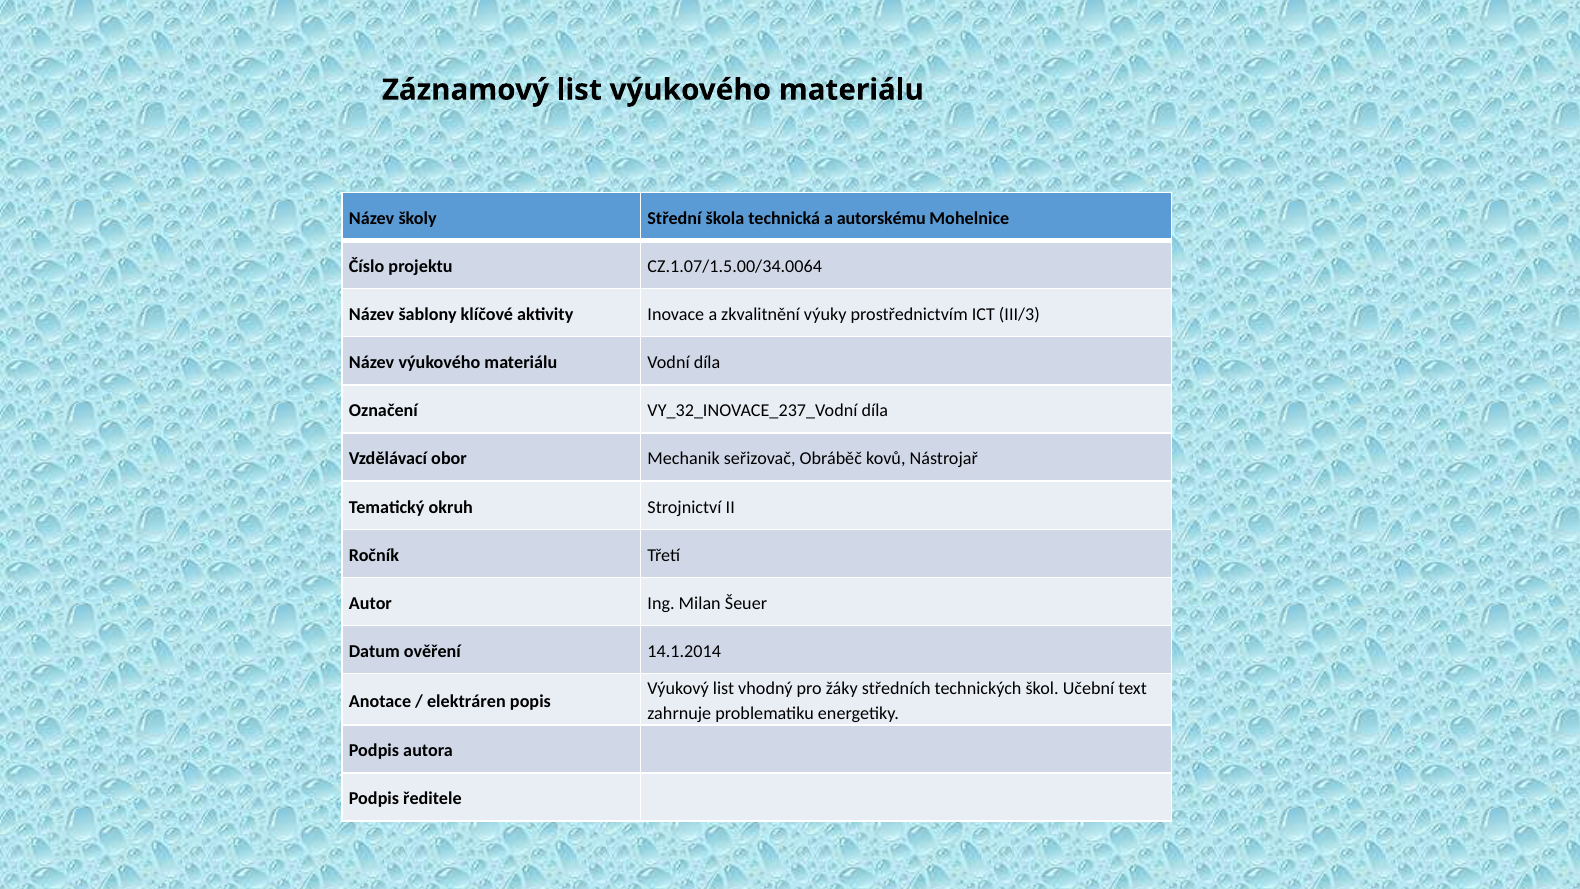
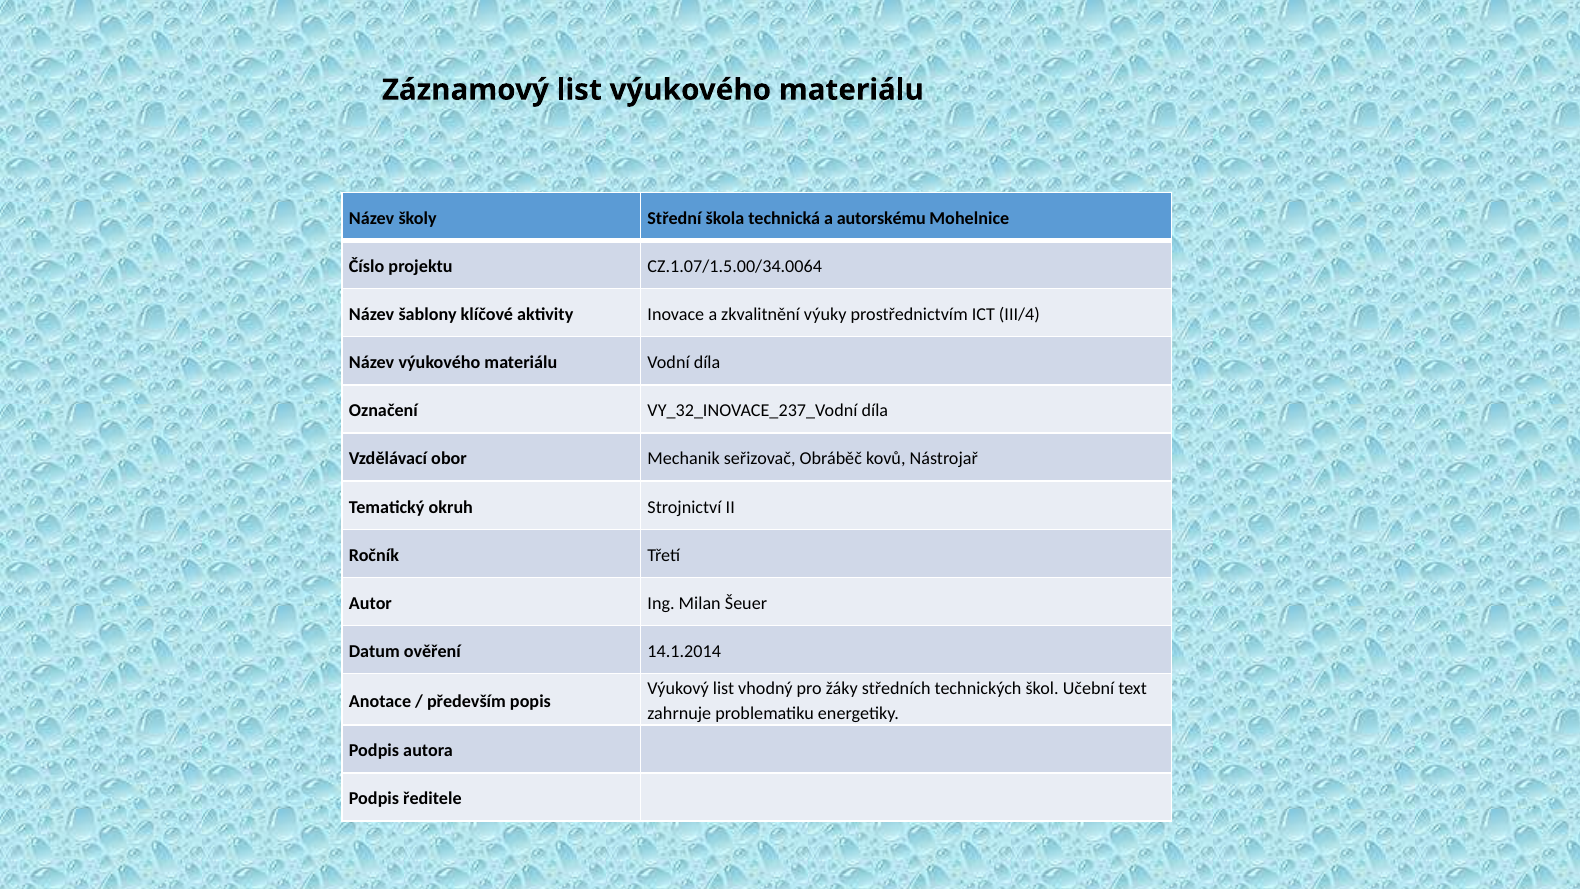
III/3: III/3 -> III/4
elektráren: elektráren -> především
